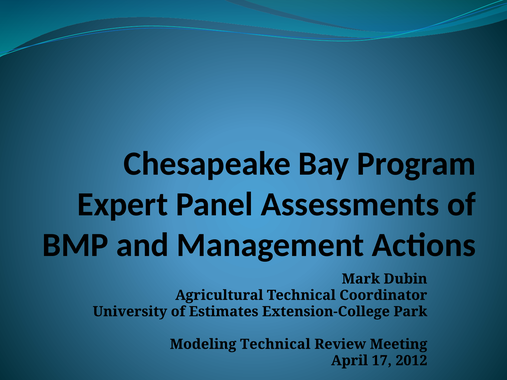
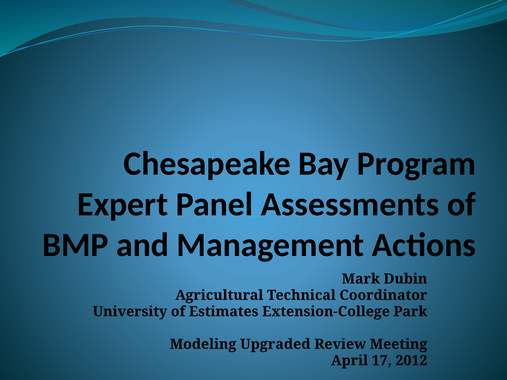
Modeling Technical: Technical -> Upgraded
